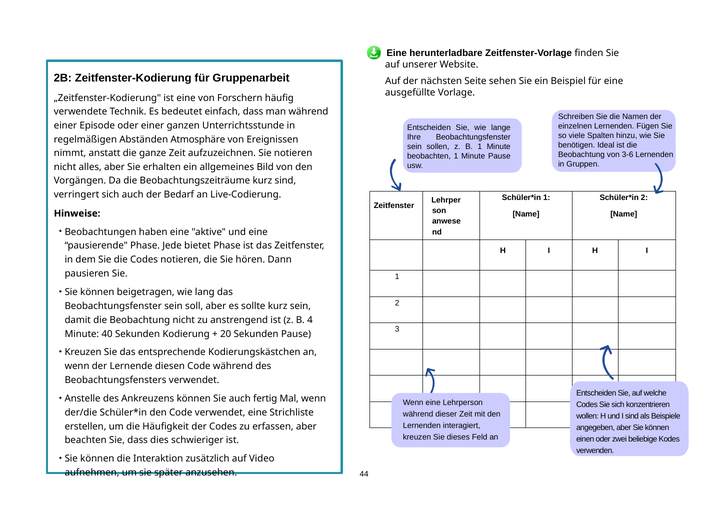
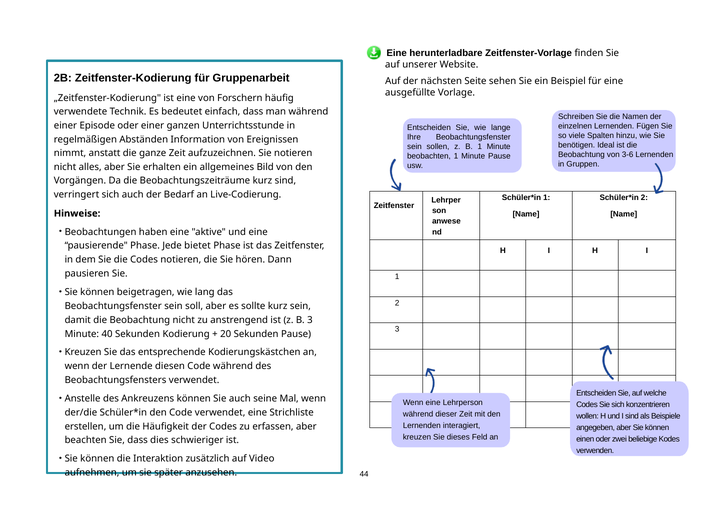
Atmosphäre: Atmosphäre -> Information
B 4: 4 -> 3
fertig: fertig -> seine
